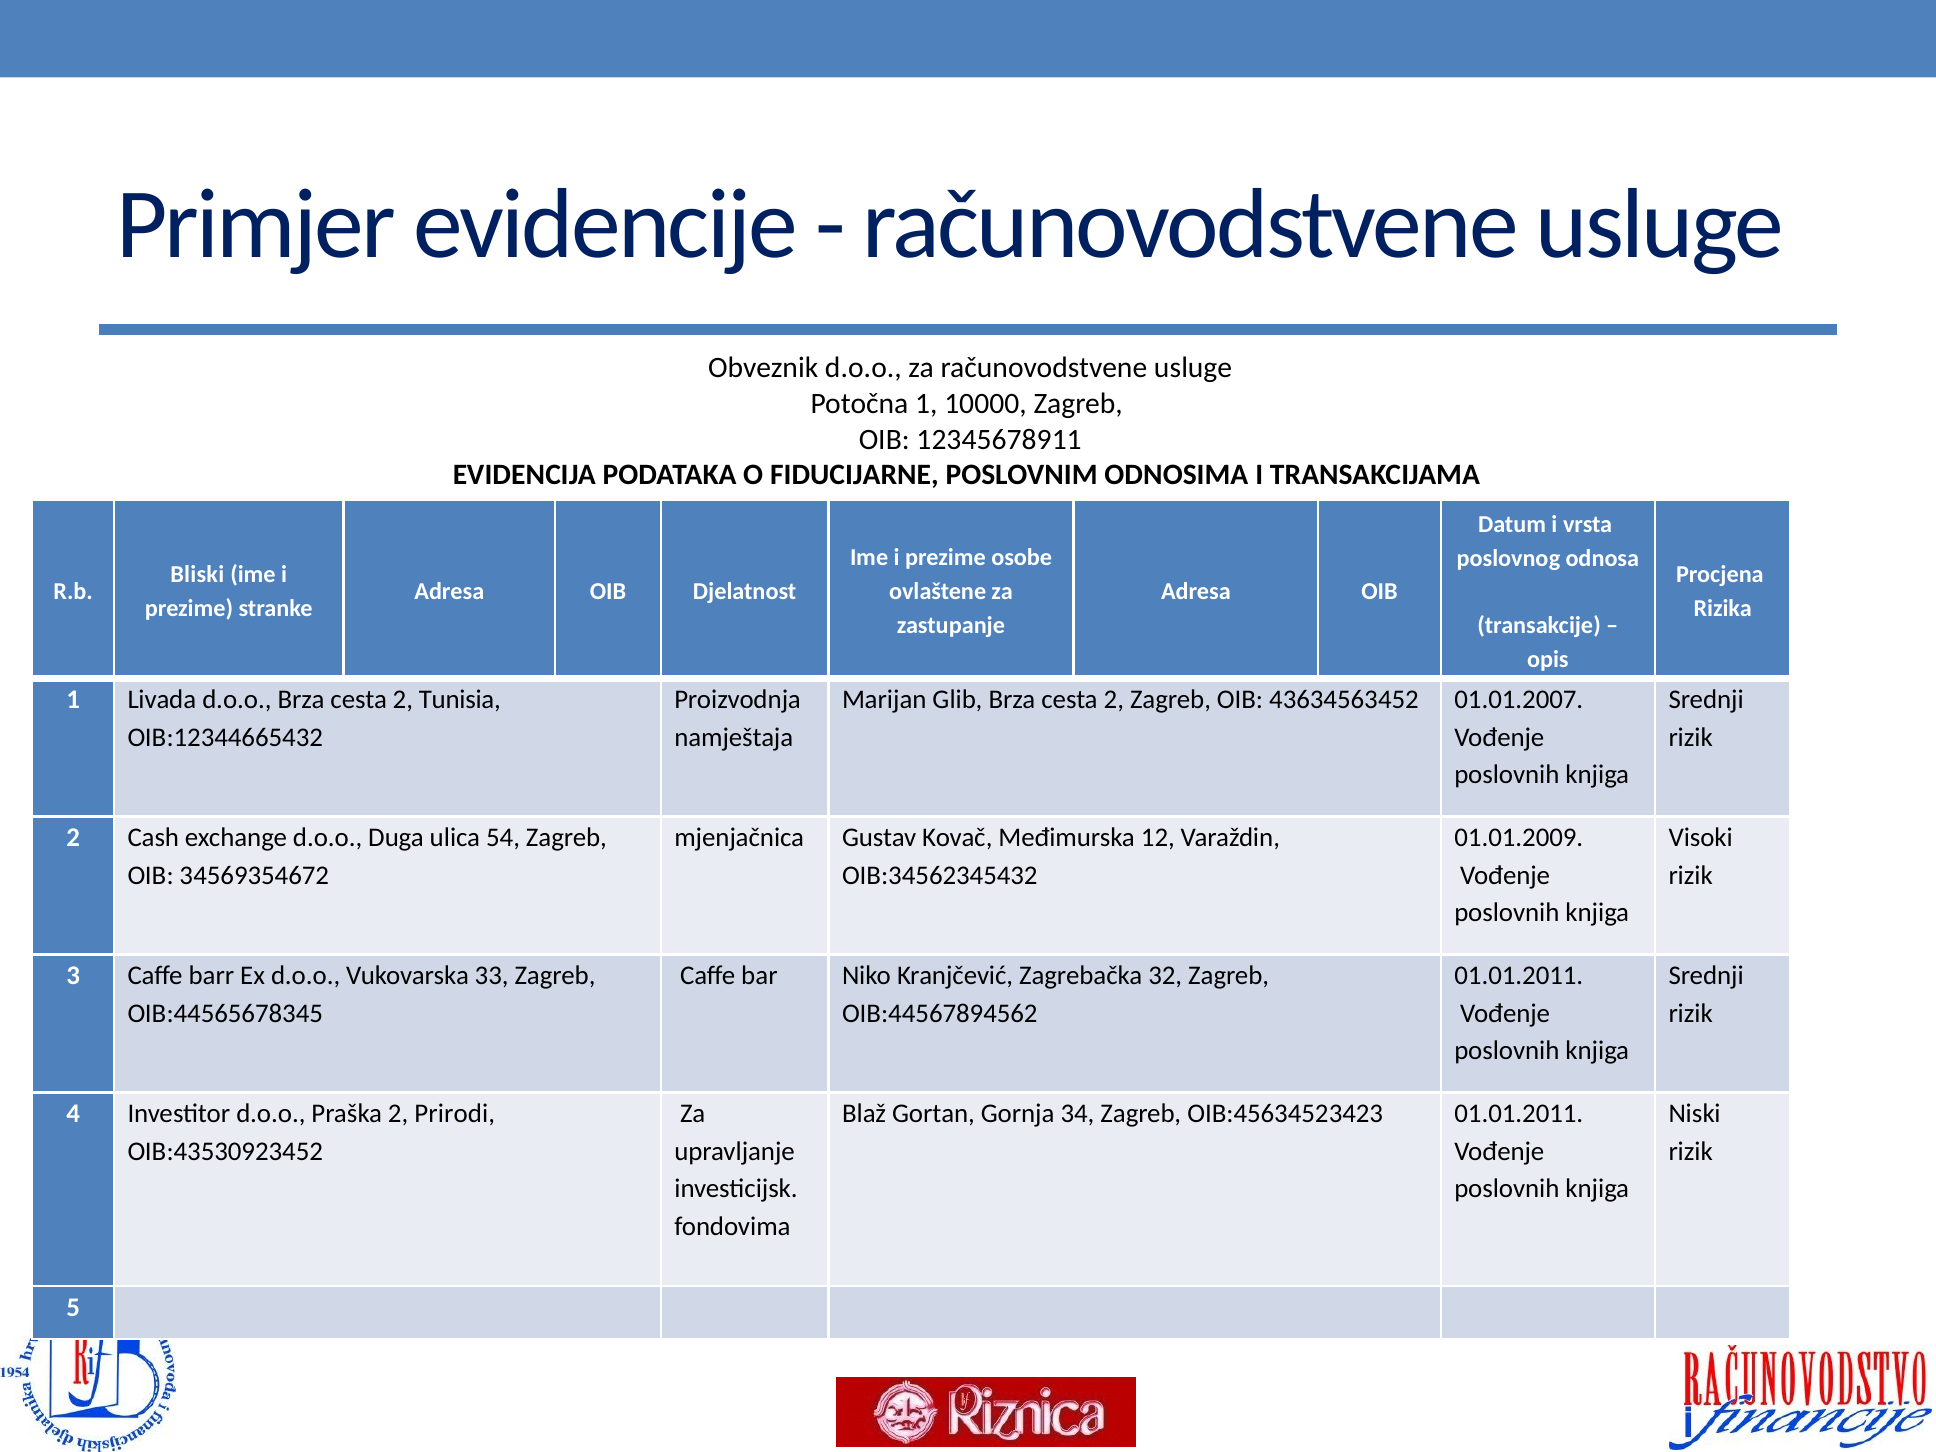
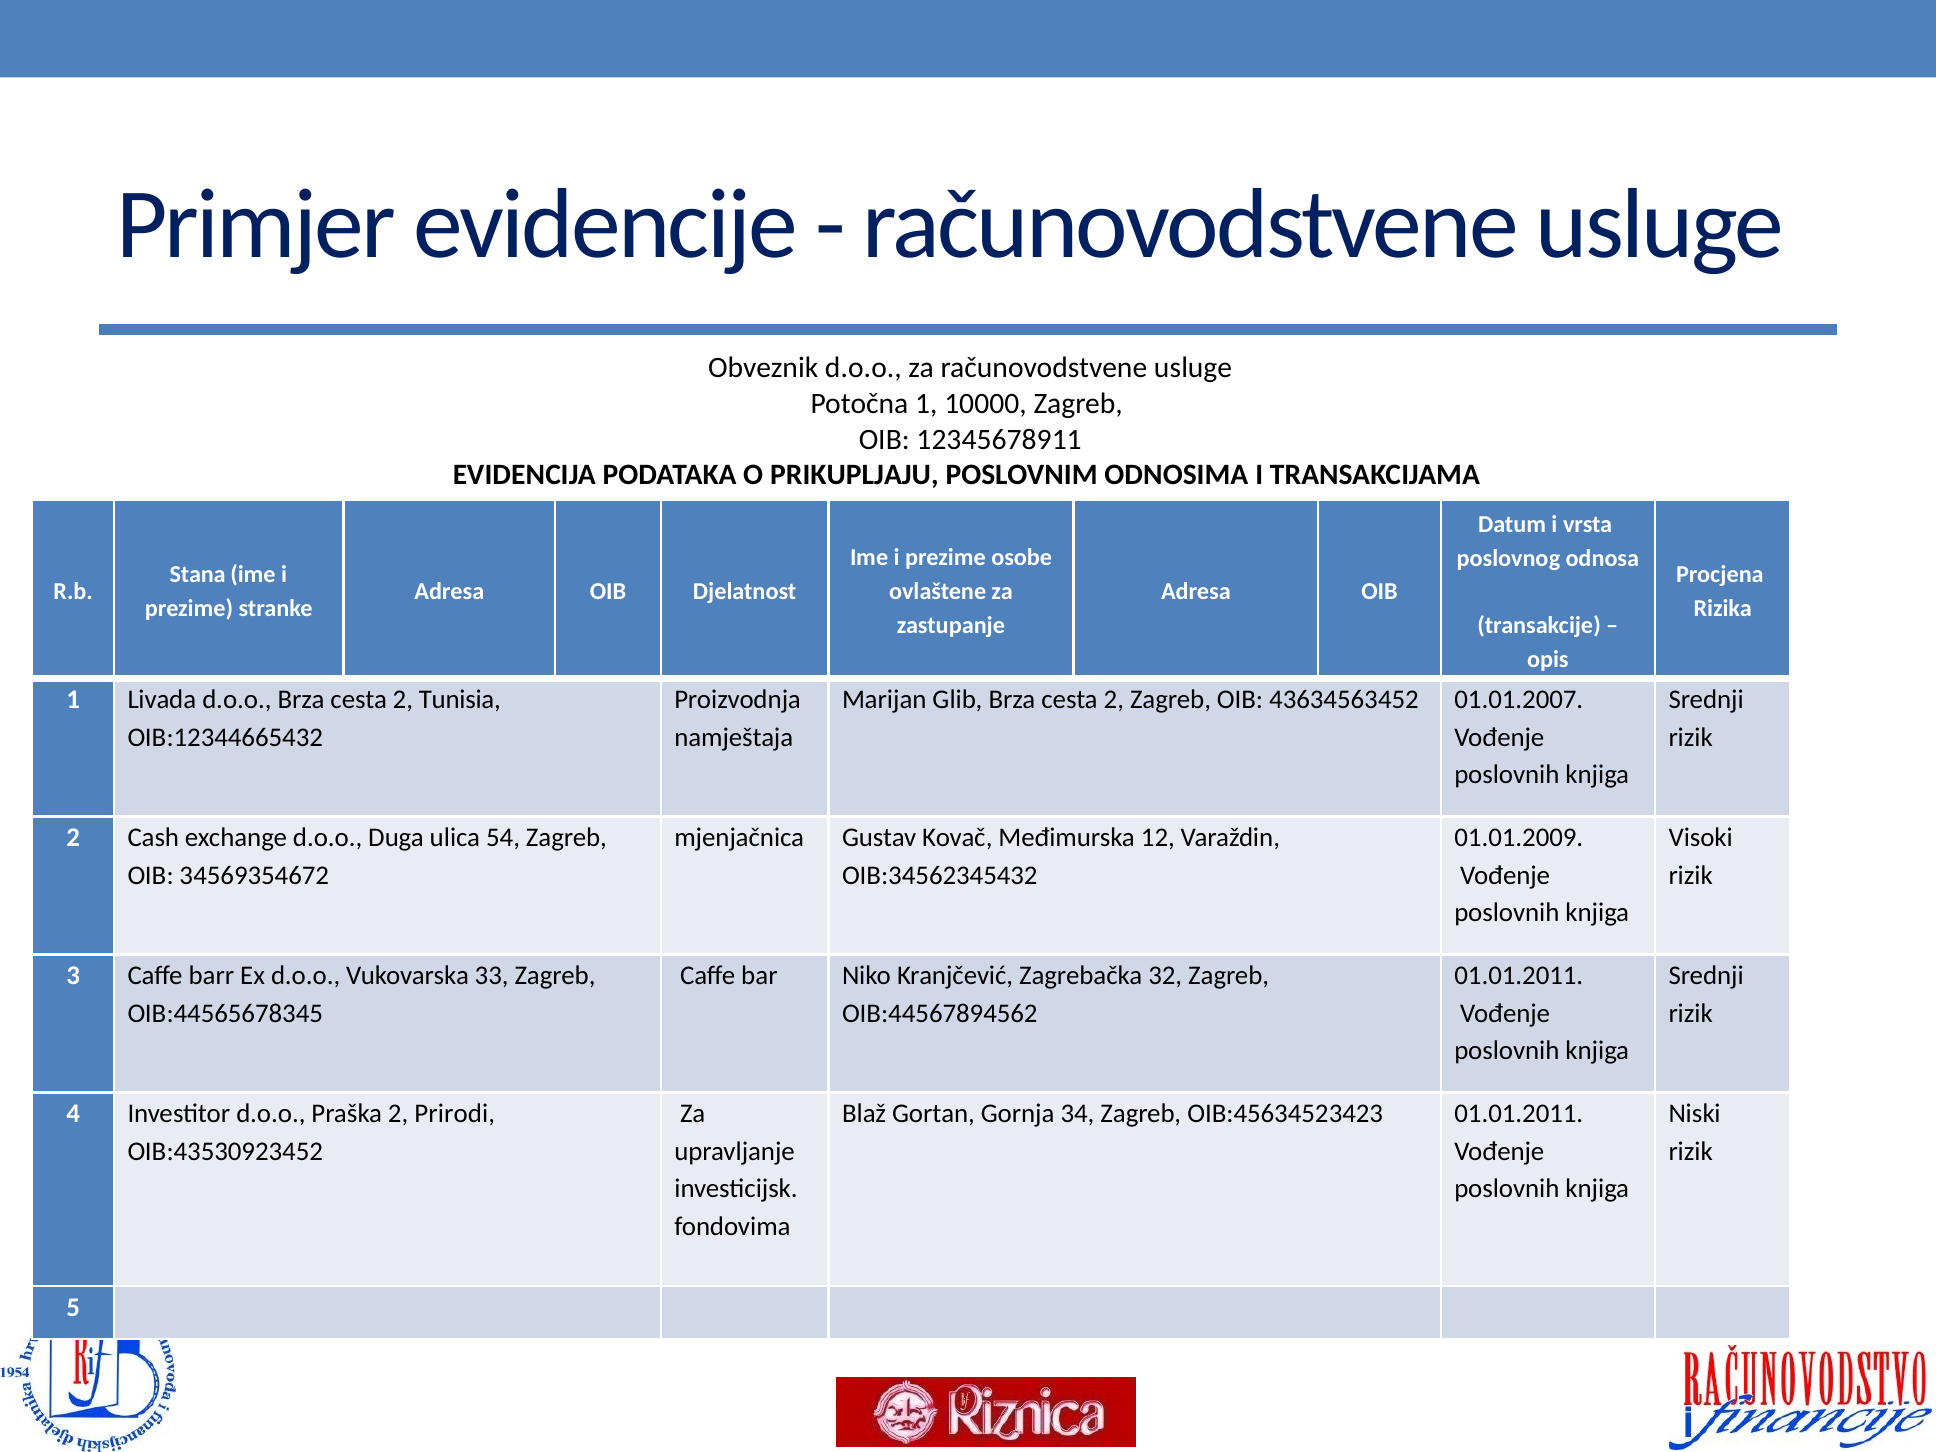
FIDUCIJARNE: FIDUCIJARNE -> PRIKUPLJAJU
Bliski: Bliski -> Stana
